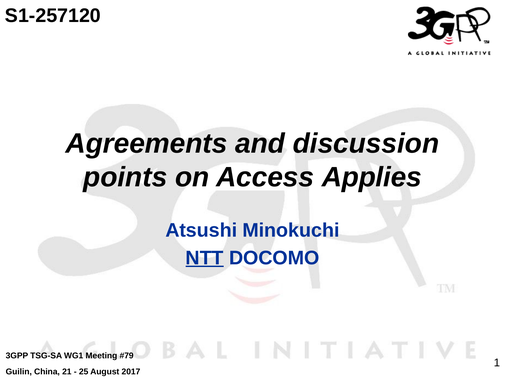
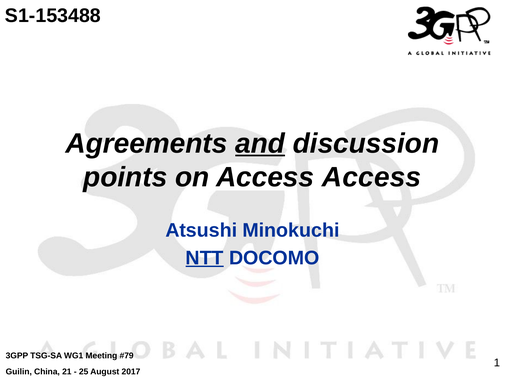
S1-257120: S1-257120 -> S1-153488
and underline: none -> present
Access Applies: Applies -> Access
